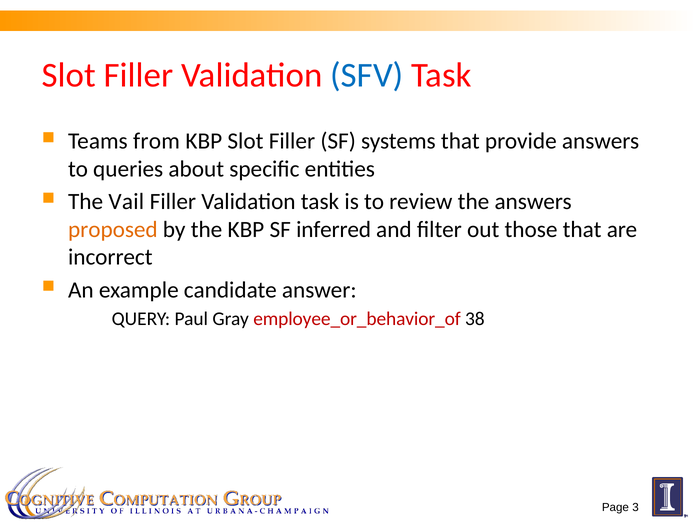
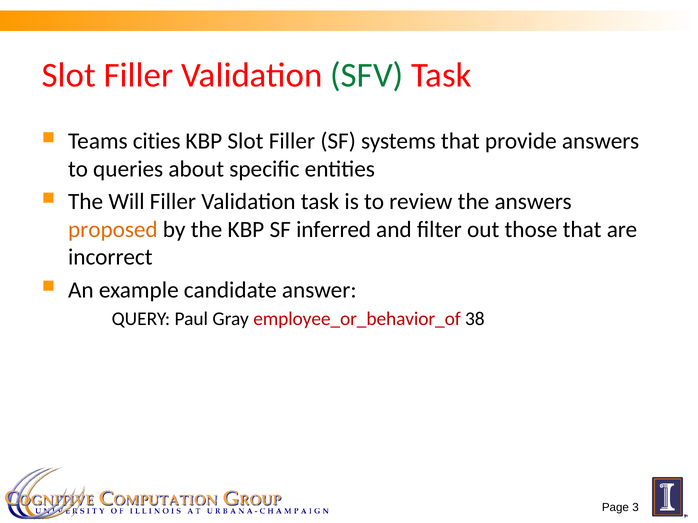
SFV colour: blue -> green
from: from -> cities
Vail: Vail -> Will
